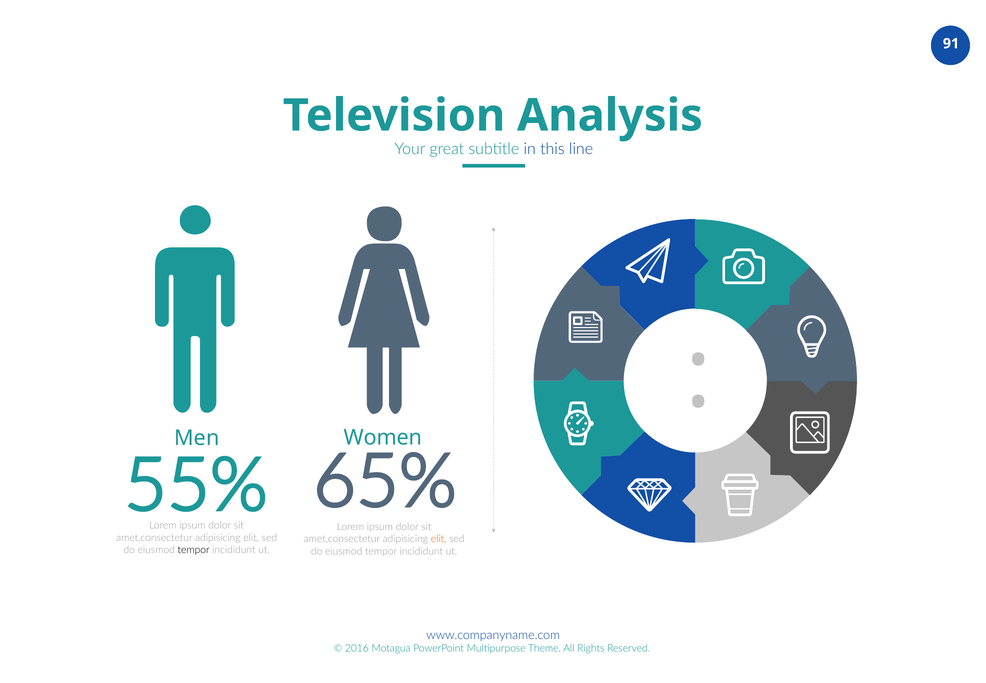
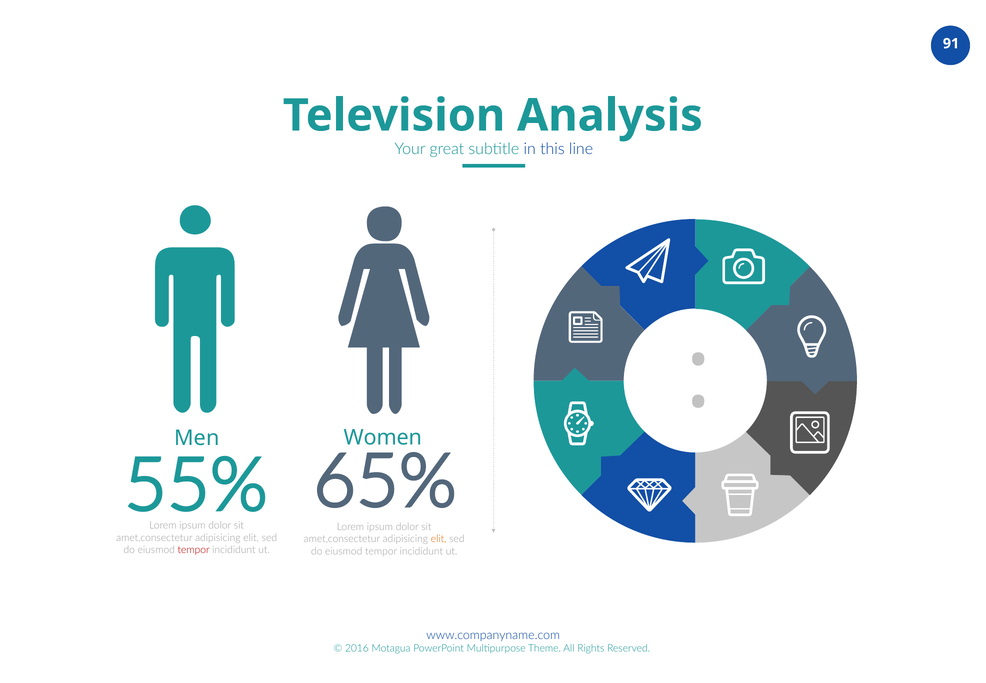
tempor at (194, 550) colour: black -> red
